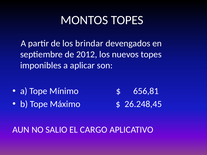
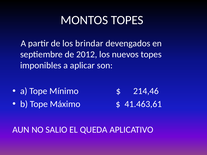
656,81: 656,81 -> 214,46
26.248,45: 26.248,45 -> 41.463,61
CARGO: CARGO -> QUEDA
